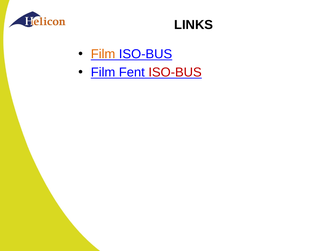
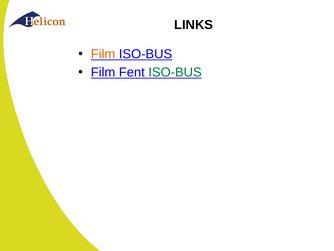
ISO-BUS at (175, 72) colour: red -> green
